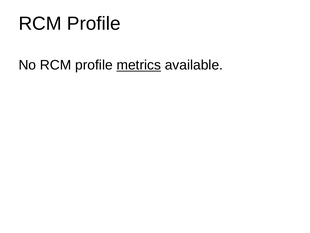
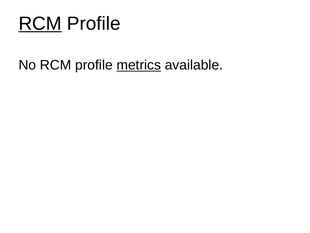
RCM at (40, 24) underline: none -> present
